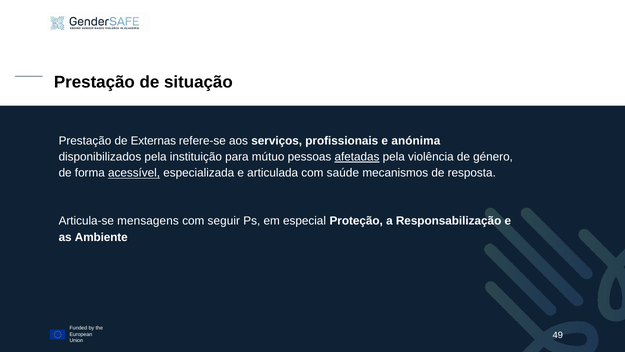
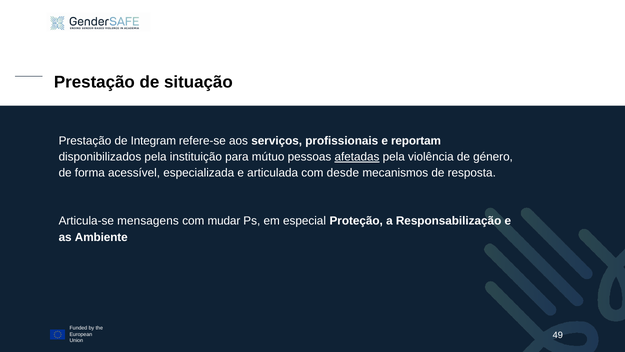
Externas: Externas -> Integram
anónima: anónima -> reportam
acessível underline: present -> none
saúde: saúde -> desde
seguir: seguir -> mudar
